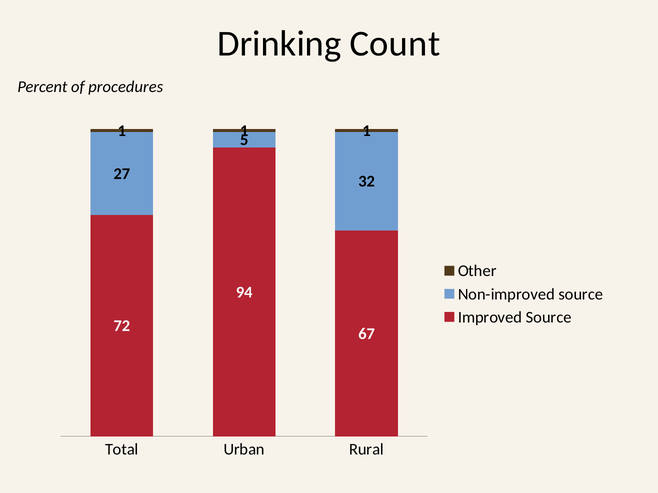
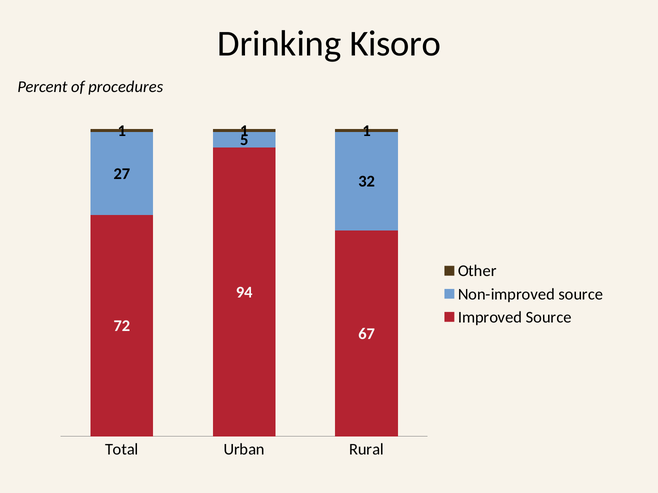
Count: Count -> Kisoro
